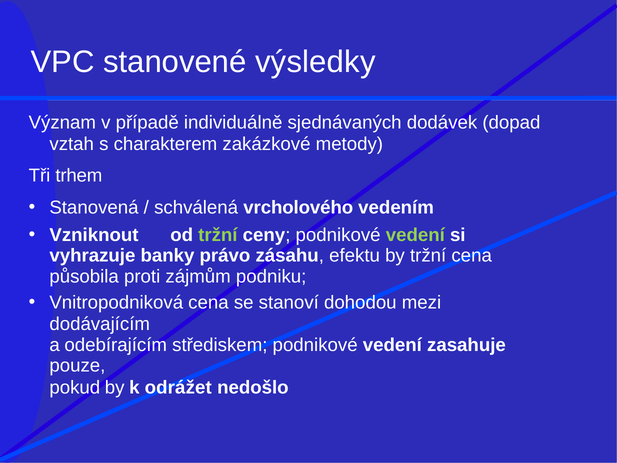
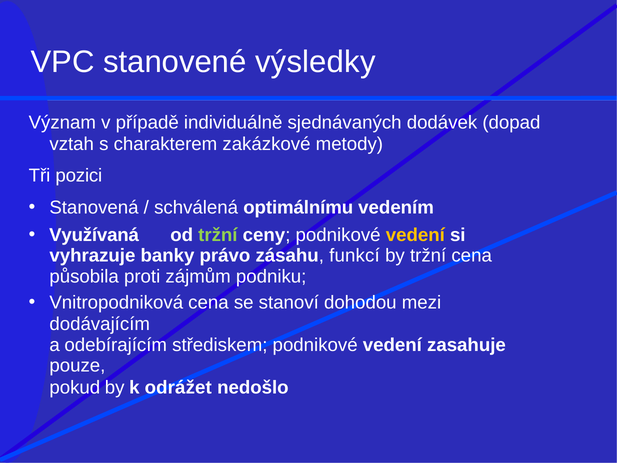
trhem: trhem -> pozici
vrcholového: vrcholového -> optimálnímu
Vzniknout: Vzniknout -> Využívaná
vedení at (415, 235) colour: light green -> yellow
efektu: efektu -> funkcí
